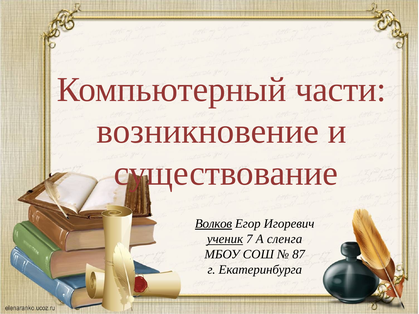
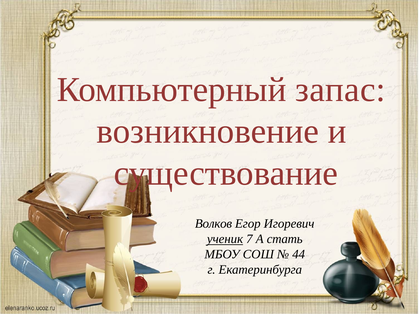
части: части -> запас
Волков underline: present -> none
сленга: сленга -> стать
87: 87 -> 44
